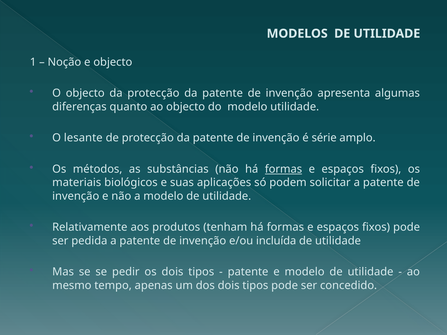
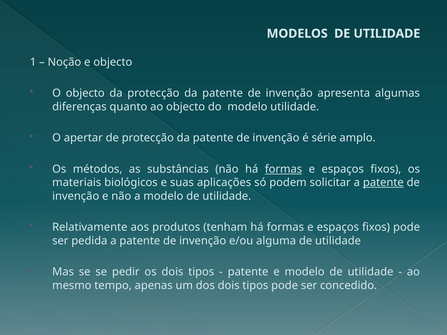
lesante: lesante -> apertar
patente at (383, 183) underline: none -> present
incluída: incluída -> alguma
